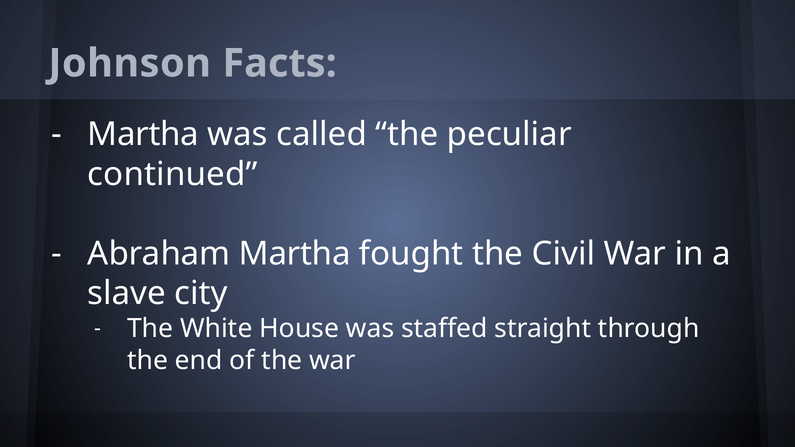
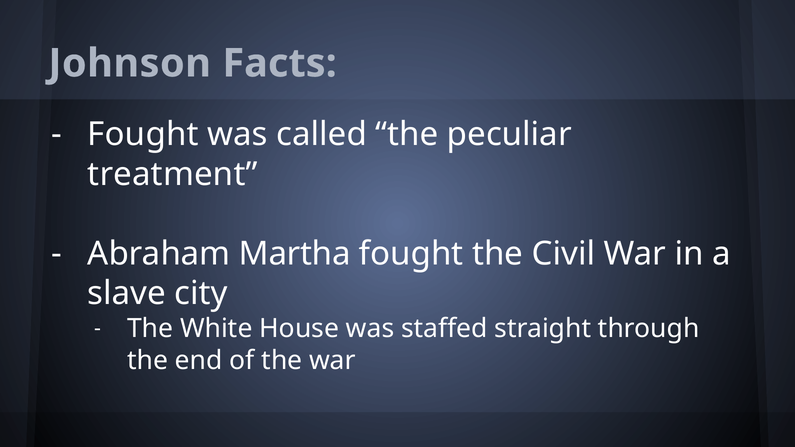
Martha at (143, 134): Martha -> Fought
continued: continued -> treatment
